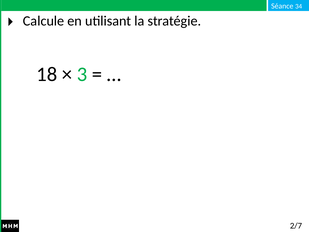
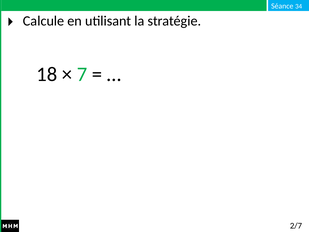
3: 3 -> 7
